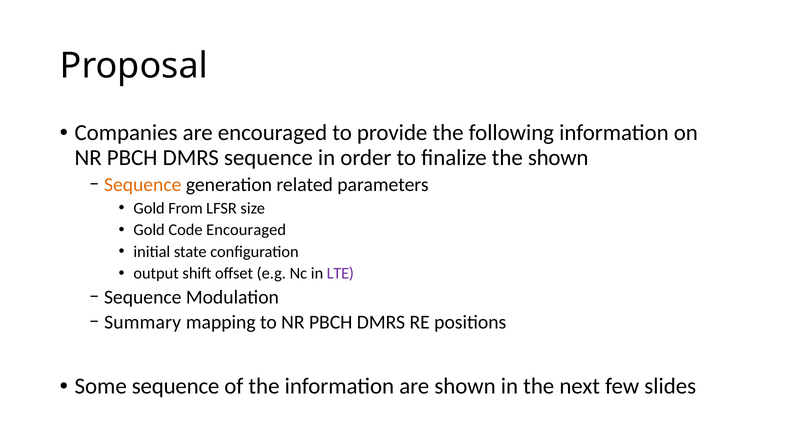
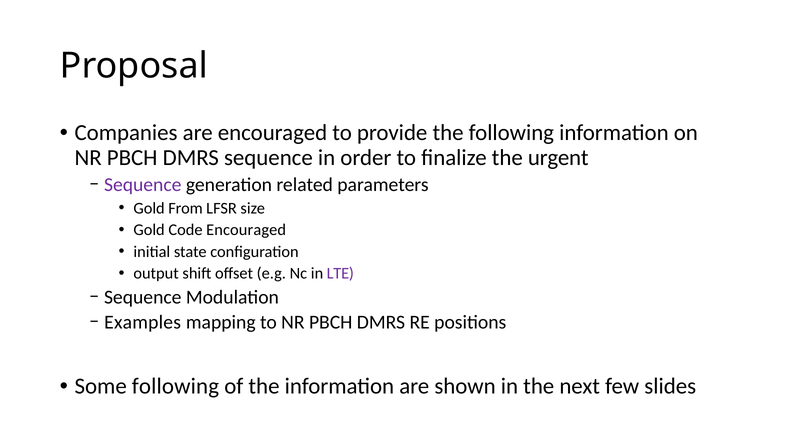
the shown: shown -> urgent
Sequence at (143, 185) colour: orange -> purple
Summary: Summary -> Examples
Some sequence: sequence -> following
